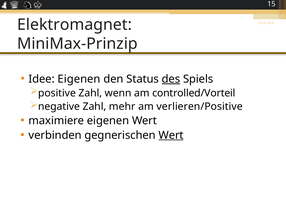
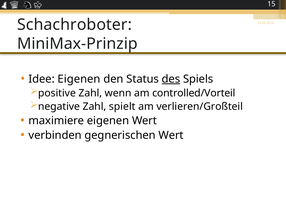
Elektromagnet: Elektromagnet -> Schachroboter
mehr: mehr -> spielt
verlieren/Positive: verlieren/Positive -> verlieren/Großteil
Wert at (171, 135) underline: present -> none
